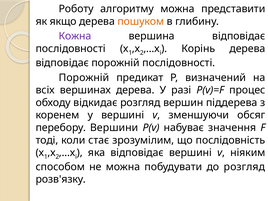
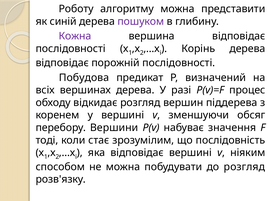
якщо: якщо -> синій
пошуком colour: orange -> purple
Порожній at (84, 78): Порожній -> Побудова
